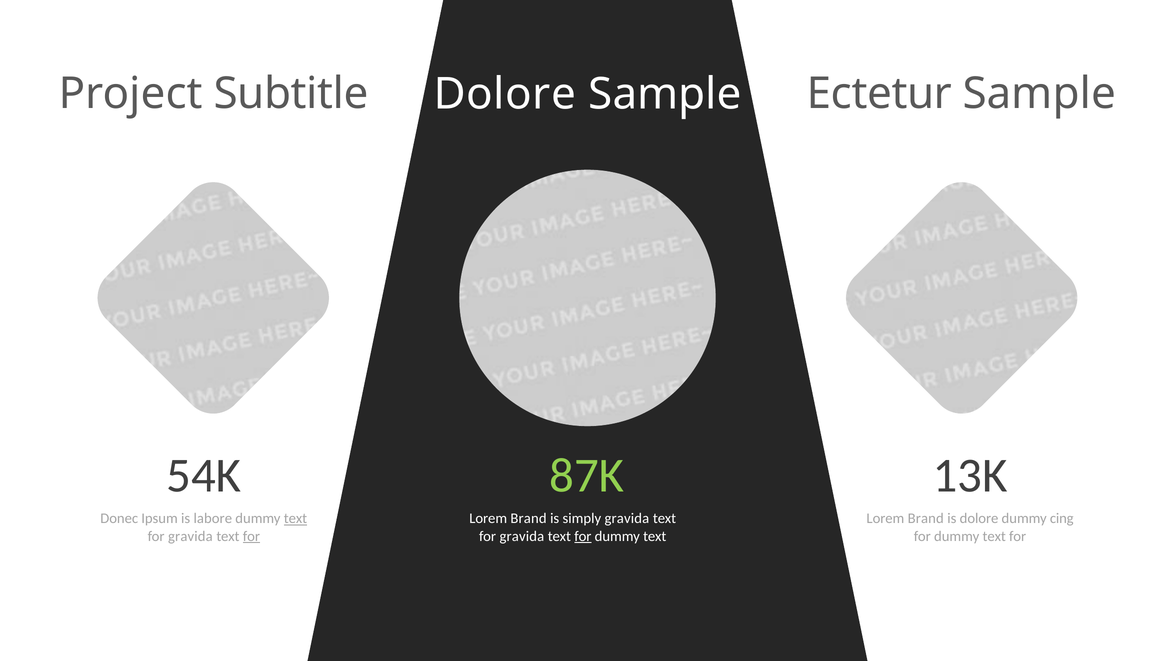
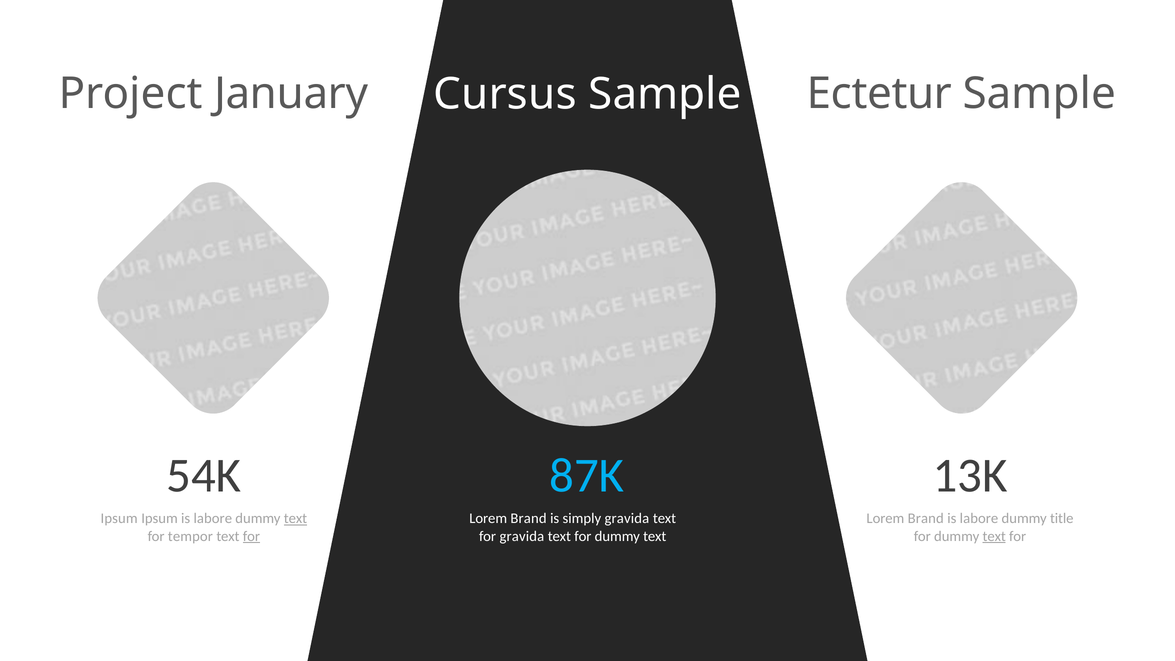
Subtitle: Subtitle -> January
Dolore at (505, 94): Dolore -> Cursus
87K colour: light green -> light blue
Donec at (119, 519): Donec -> Ipsum
dolore at (979, 519): dolore -> labore
cing: cing -> title
gravida at (190, 536): gravida -> tempor
for at (583, 536) underline: present -> none
text at (994, 536) underline: none -> present
